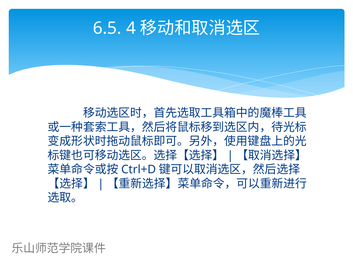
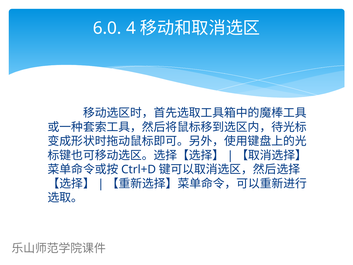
6.5: 6.5 -> 6.0
